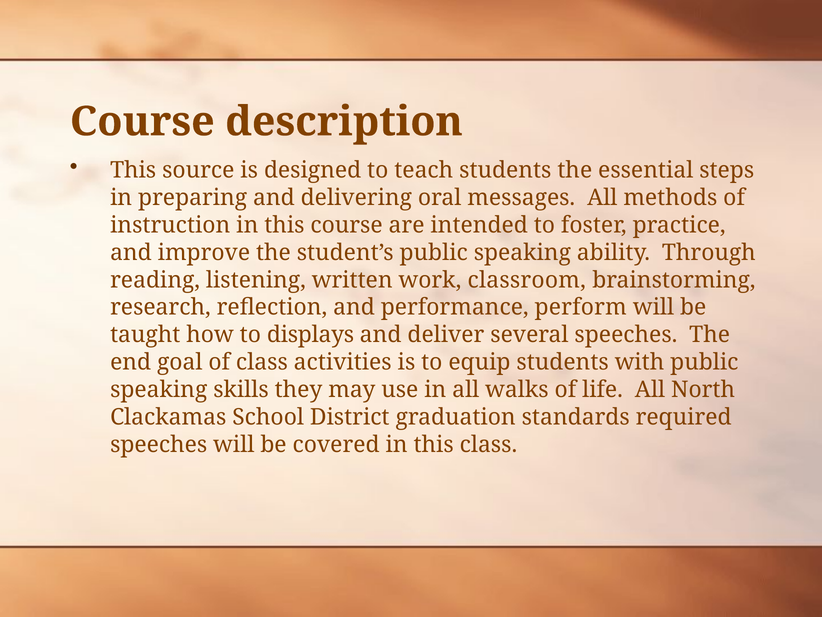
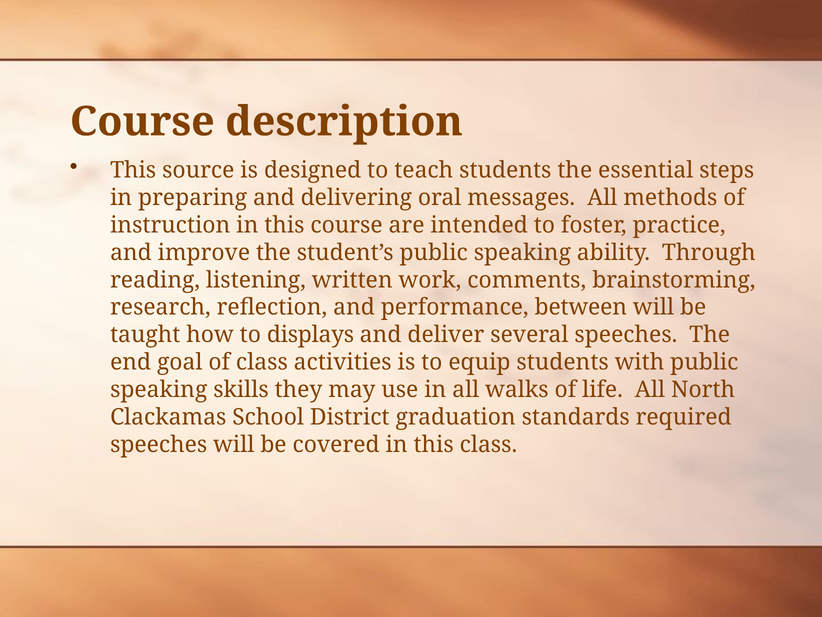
classroom: classroom -> comments
perform: perform -> between
